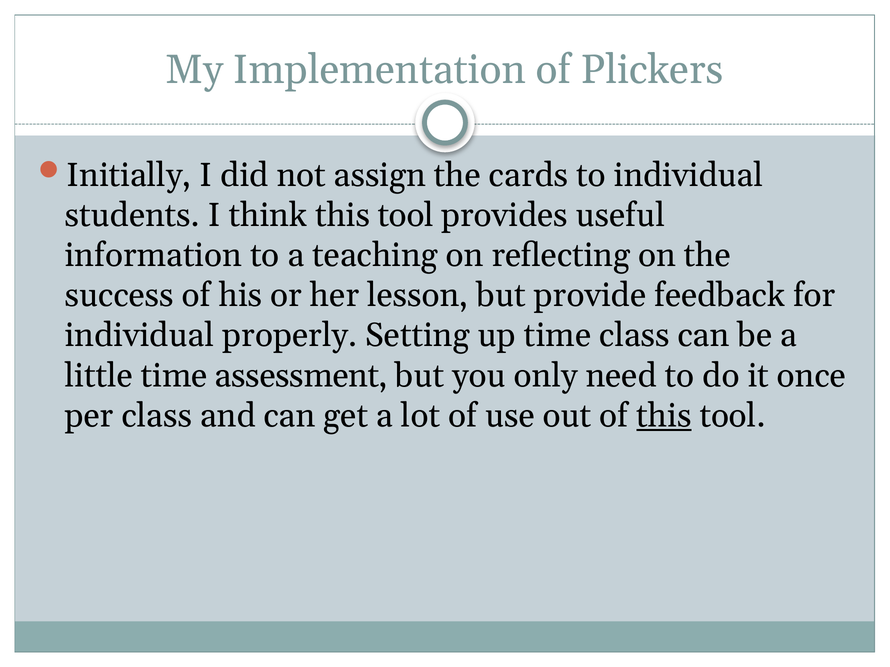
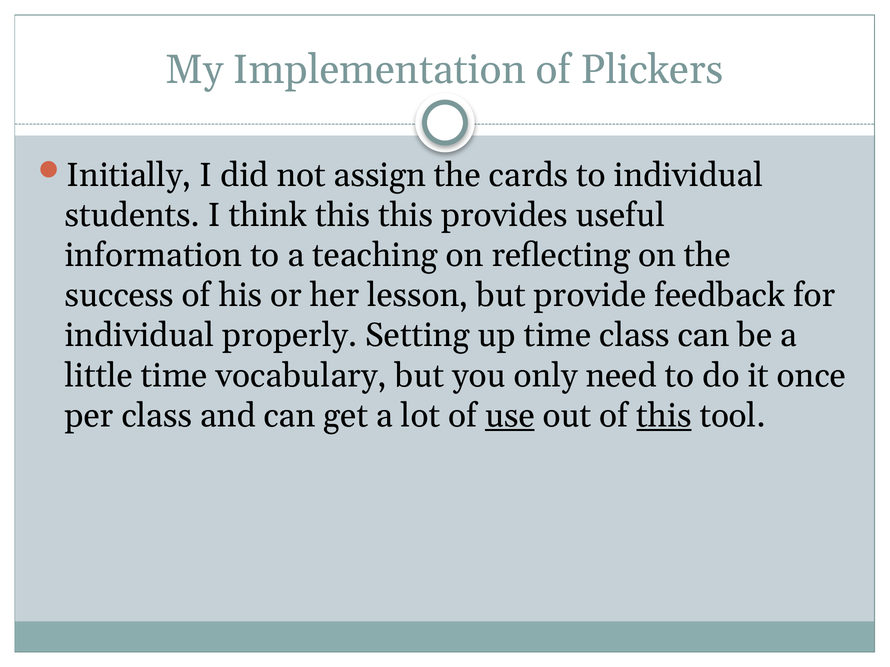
think this tool: tool -> this
assessment: assessment -> vocabulary
use underline: none -> present
